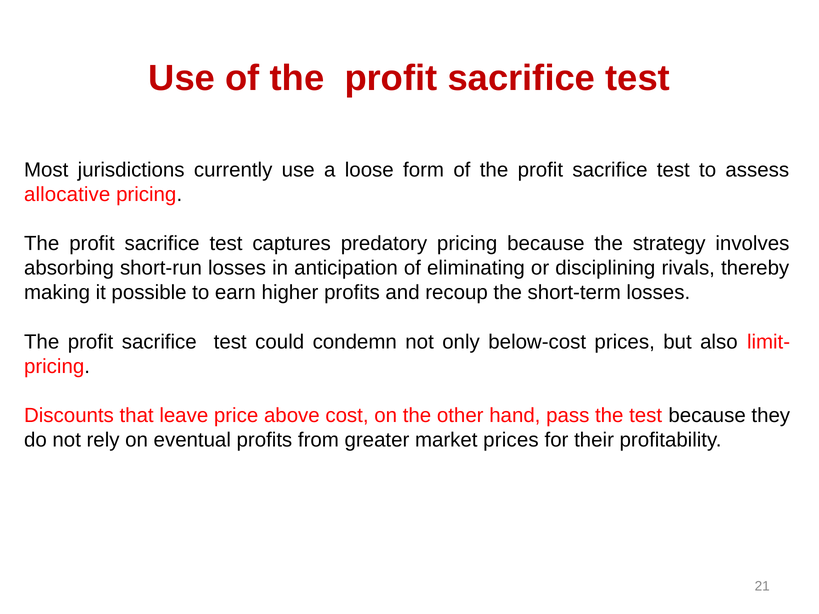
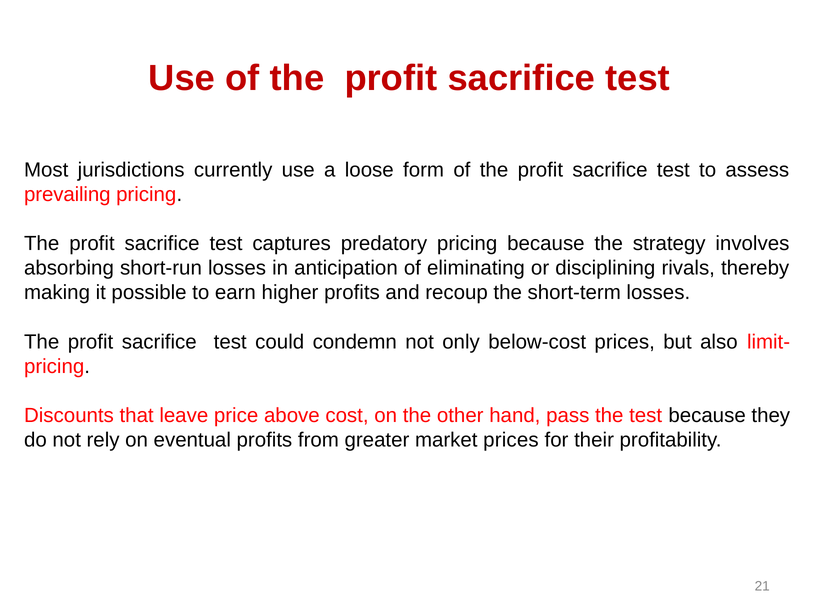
allocative: allocative -> prevailing
